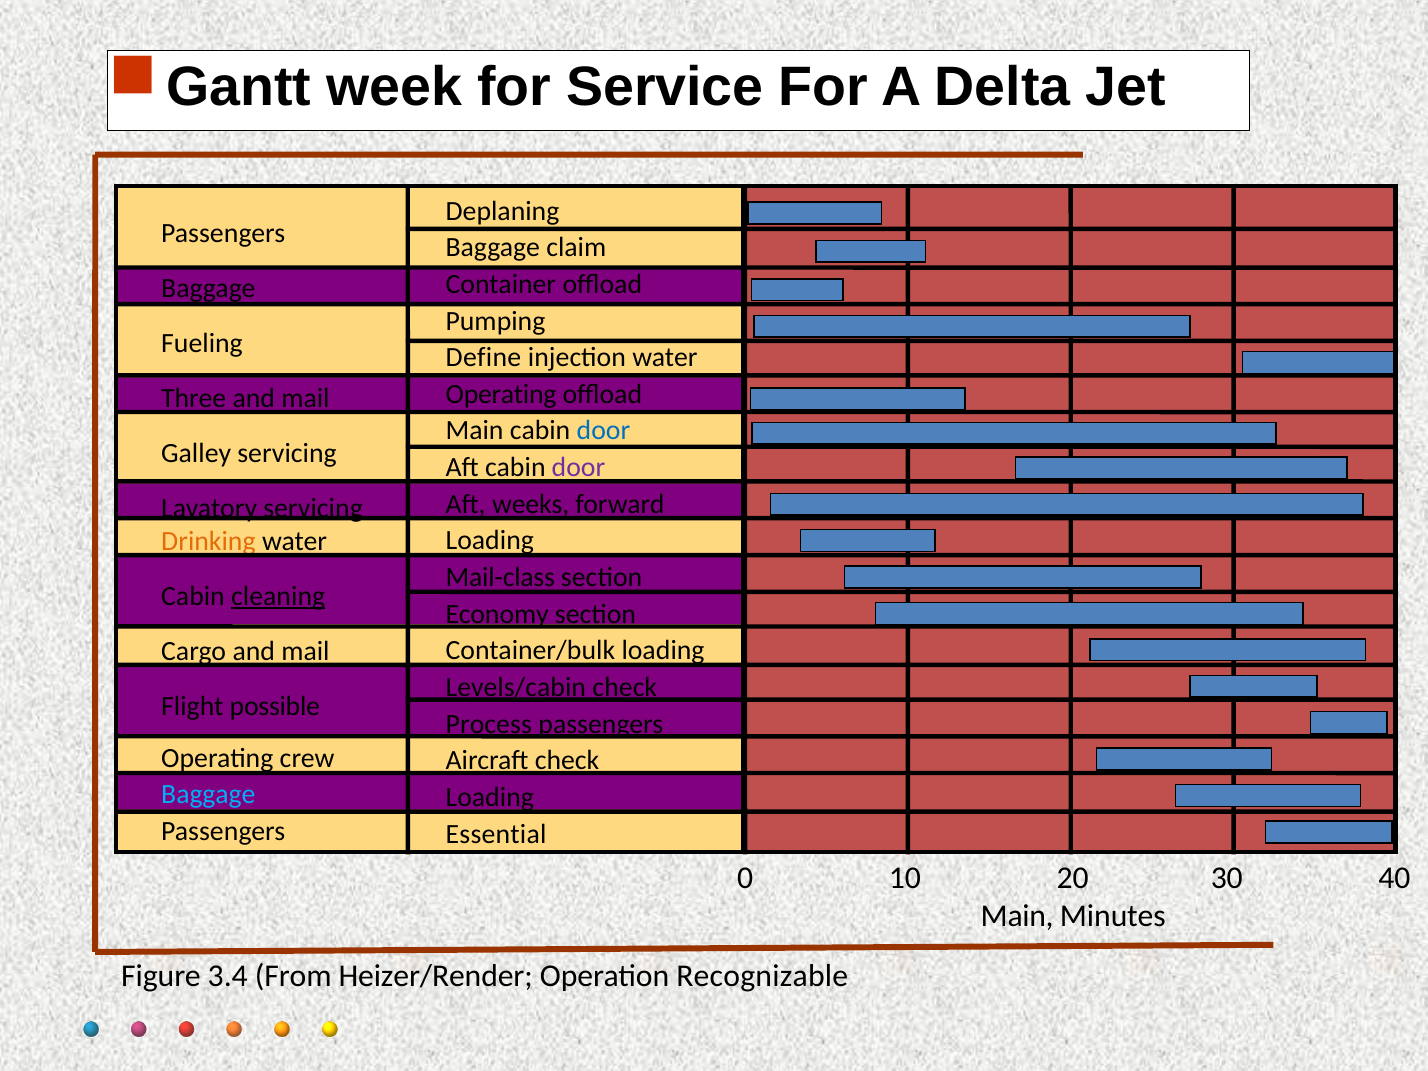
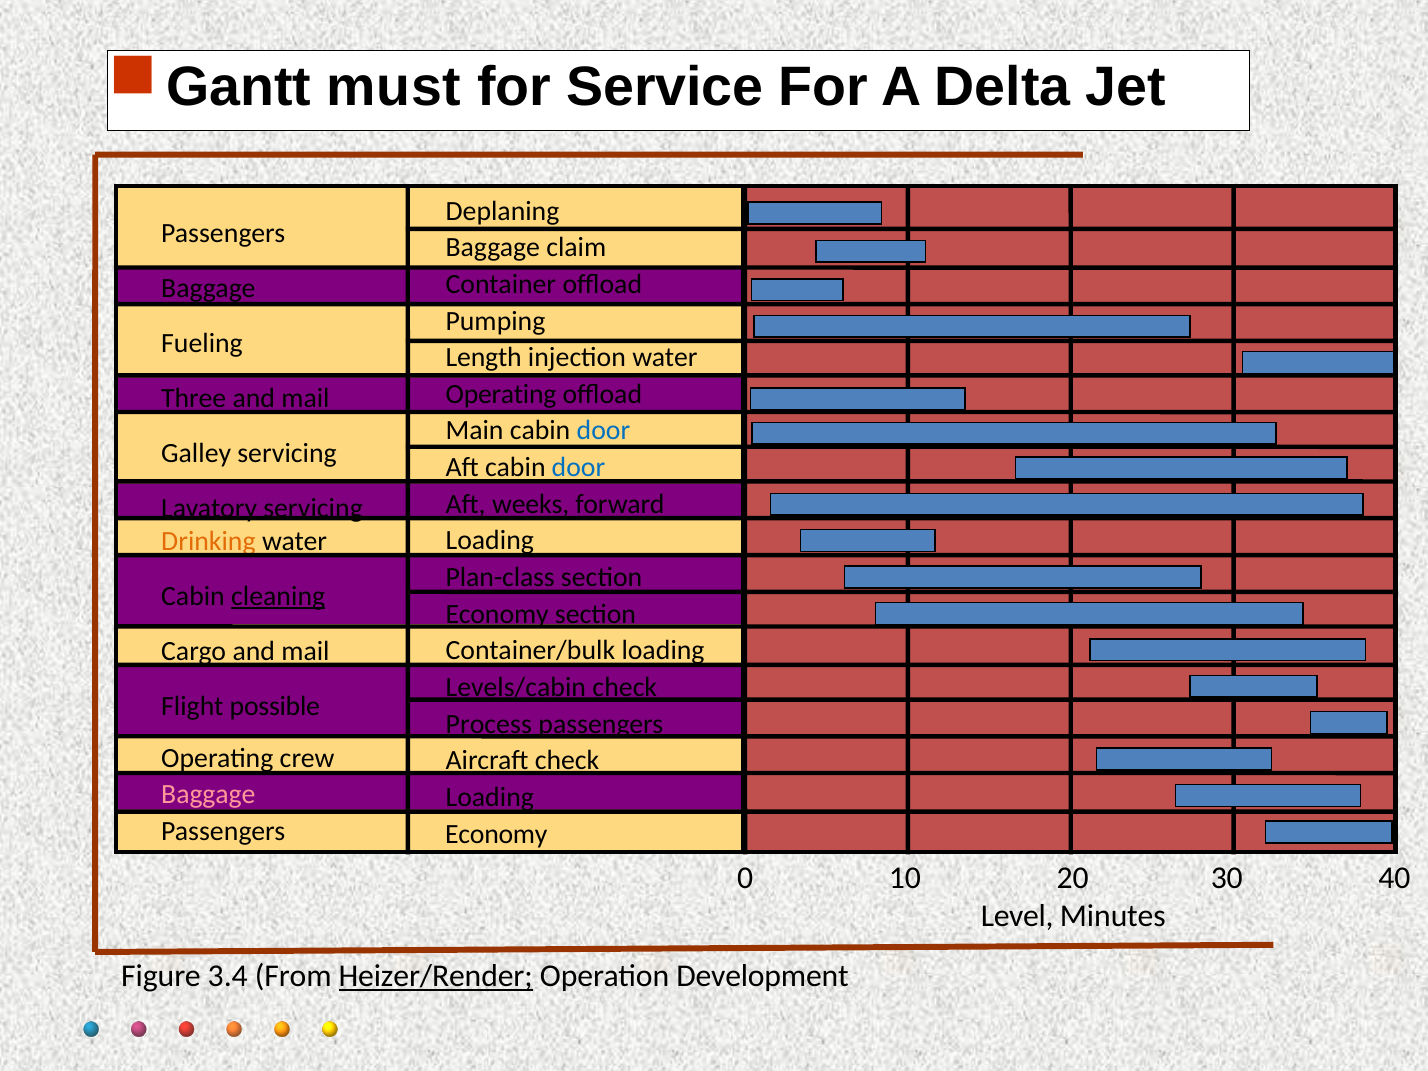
week: week -> must
Define: Define -> Length
door at (578, 467) colour: purple -> blue
Mail-class: Mail-class -> Plan-class
Baggage at (208, 795) colour: light blue -> pink
Essential at (496, 834): Essential -> Economy
Main at (1017, 916): Main -> Level
Heizer/Render underline: none -> present
Recognizable: Recognizable -> Development
